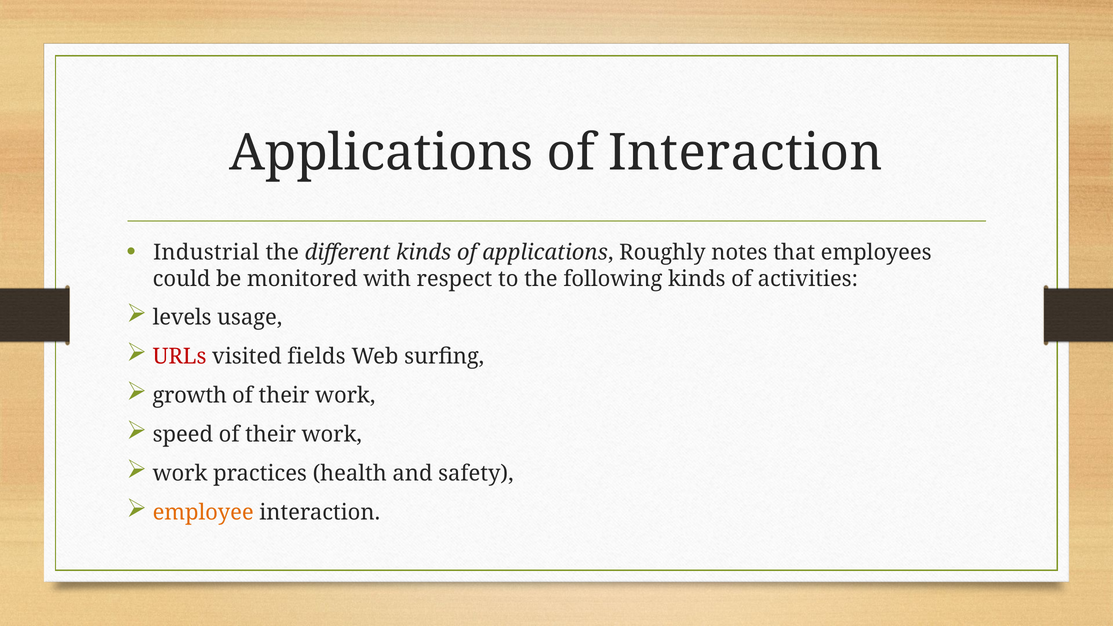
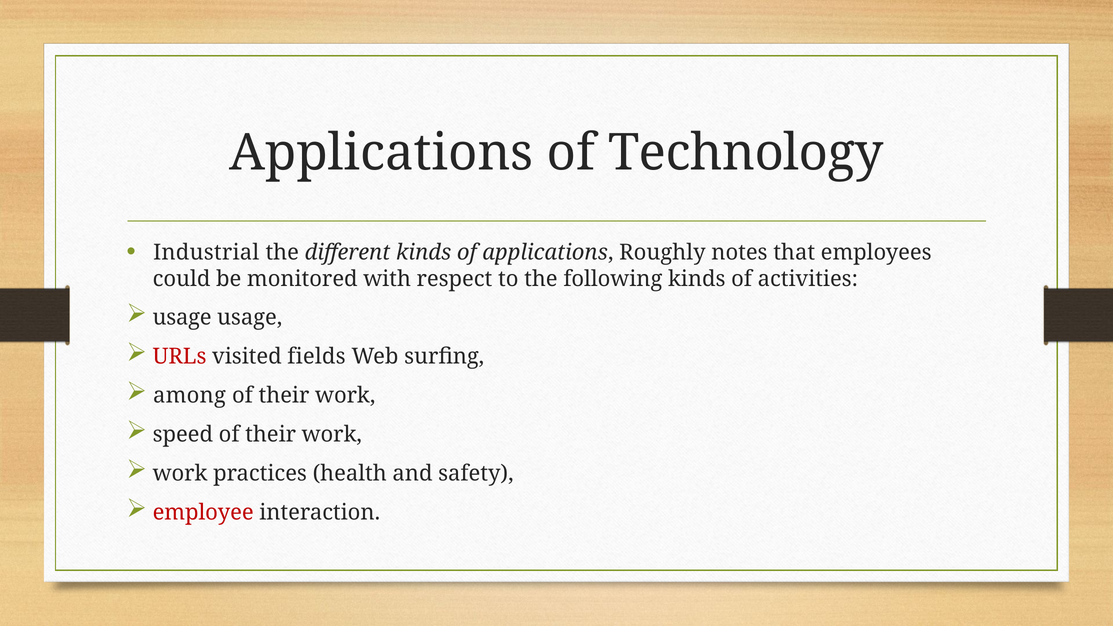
of Interaction: Interaction -> Technology
levels at (182, 318): levels -> usage
growth: growth -> among
employee colour: orange -> red
